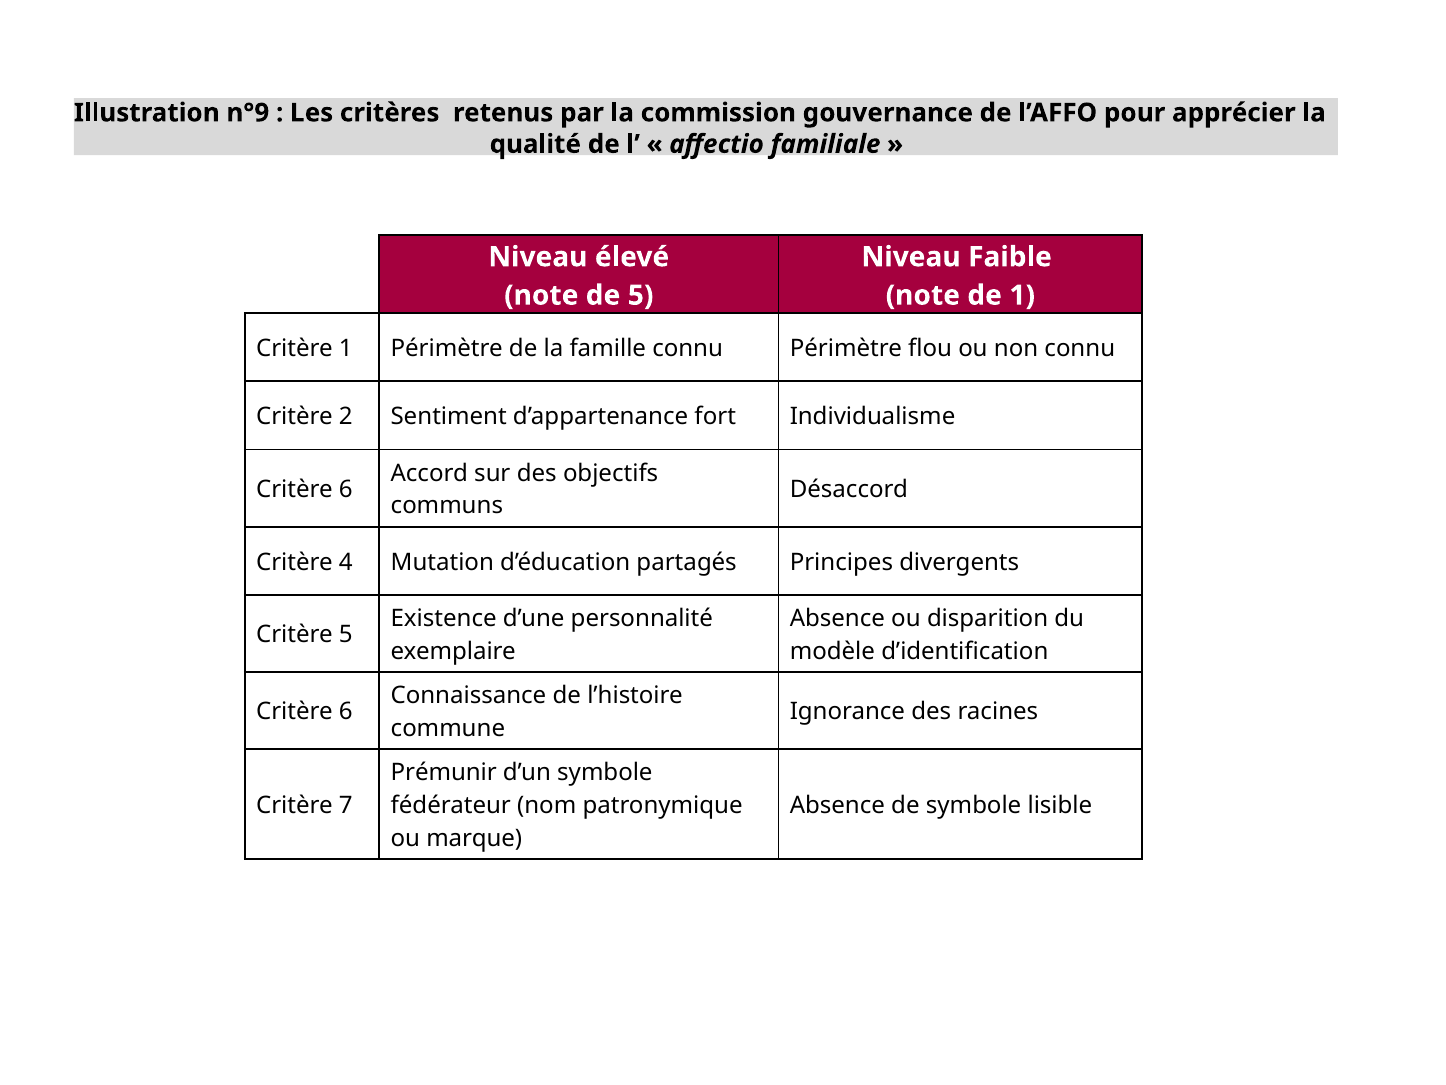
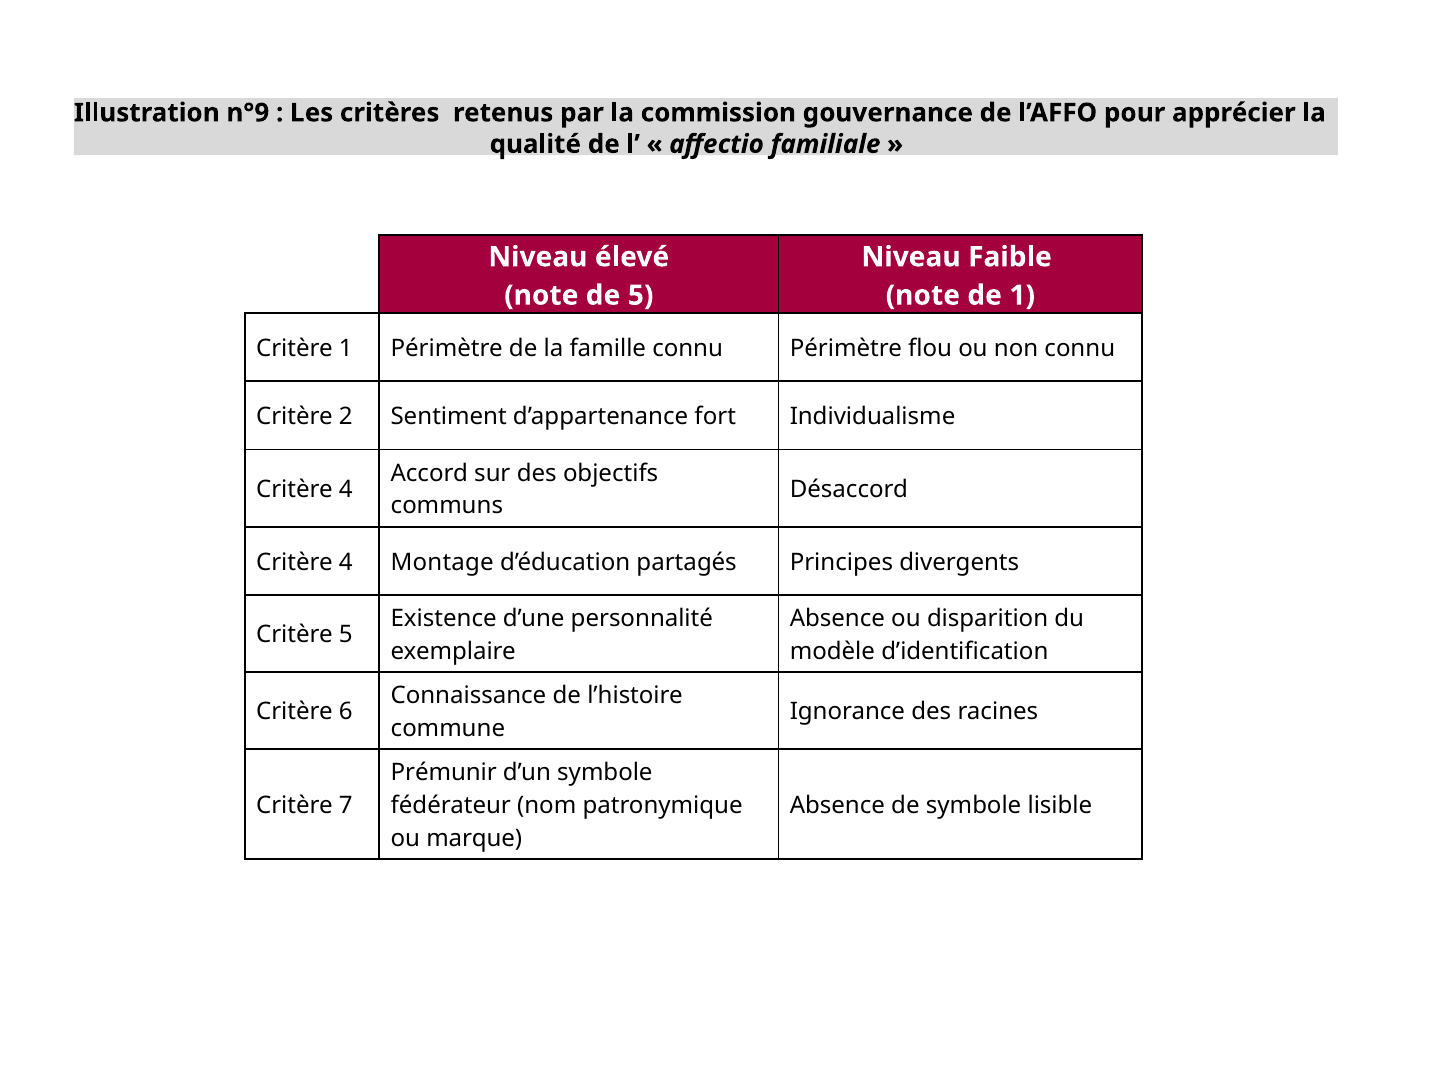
6 at (346, 489): 6 -> 4
Mutation: Mutation -> Montage
